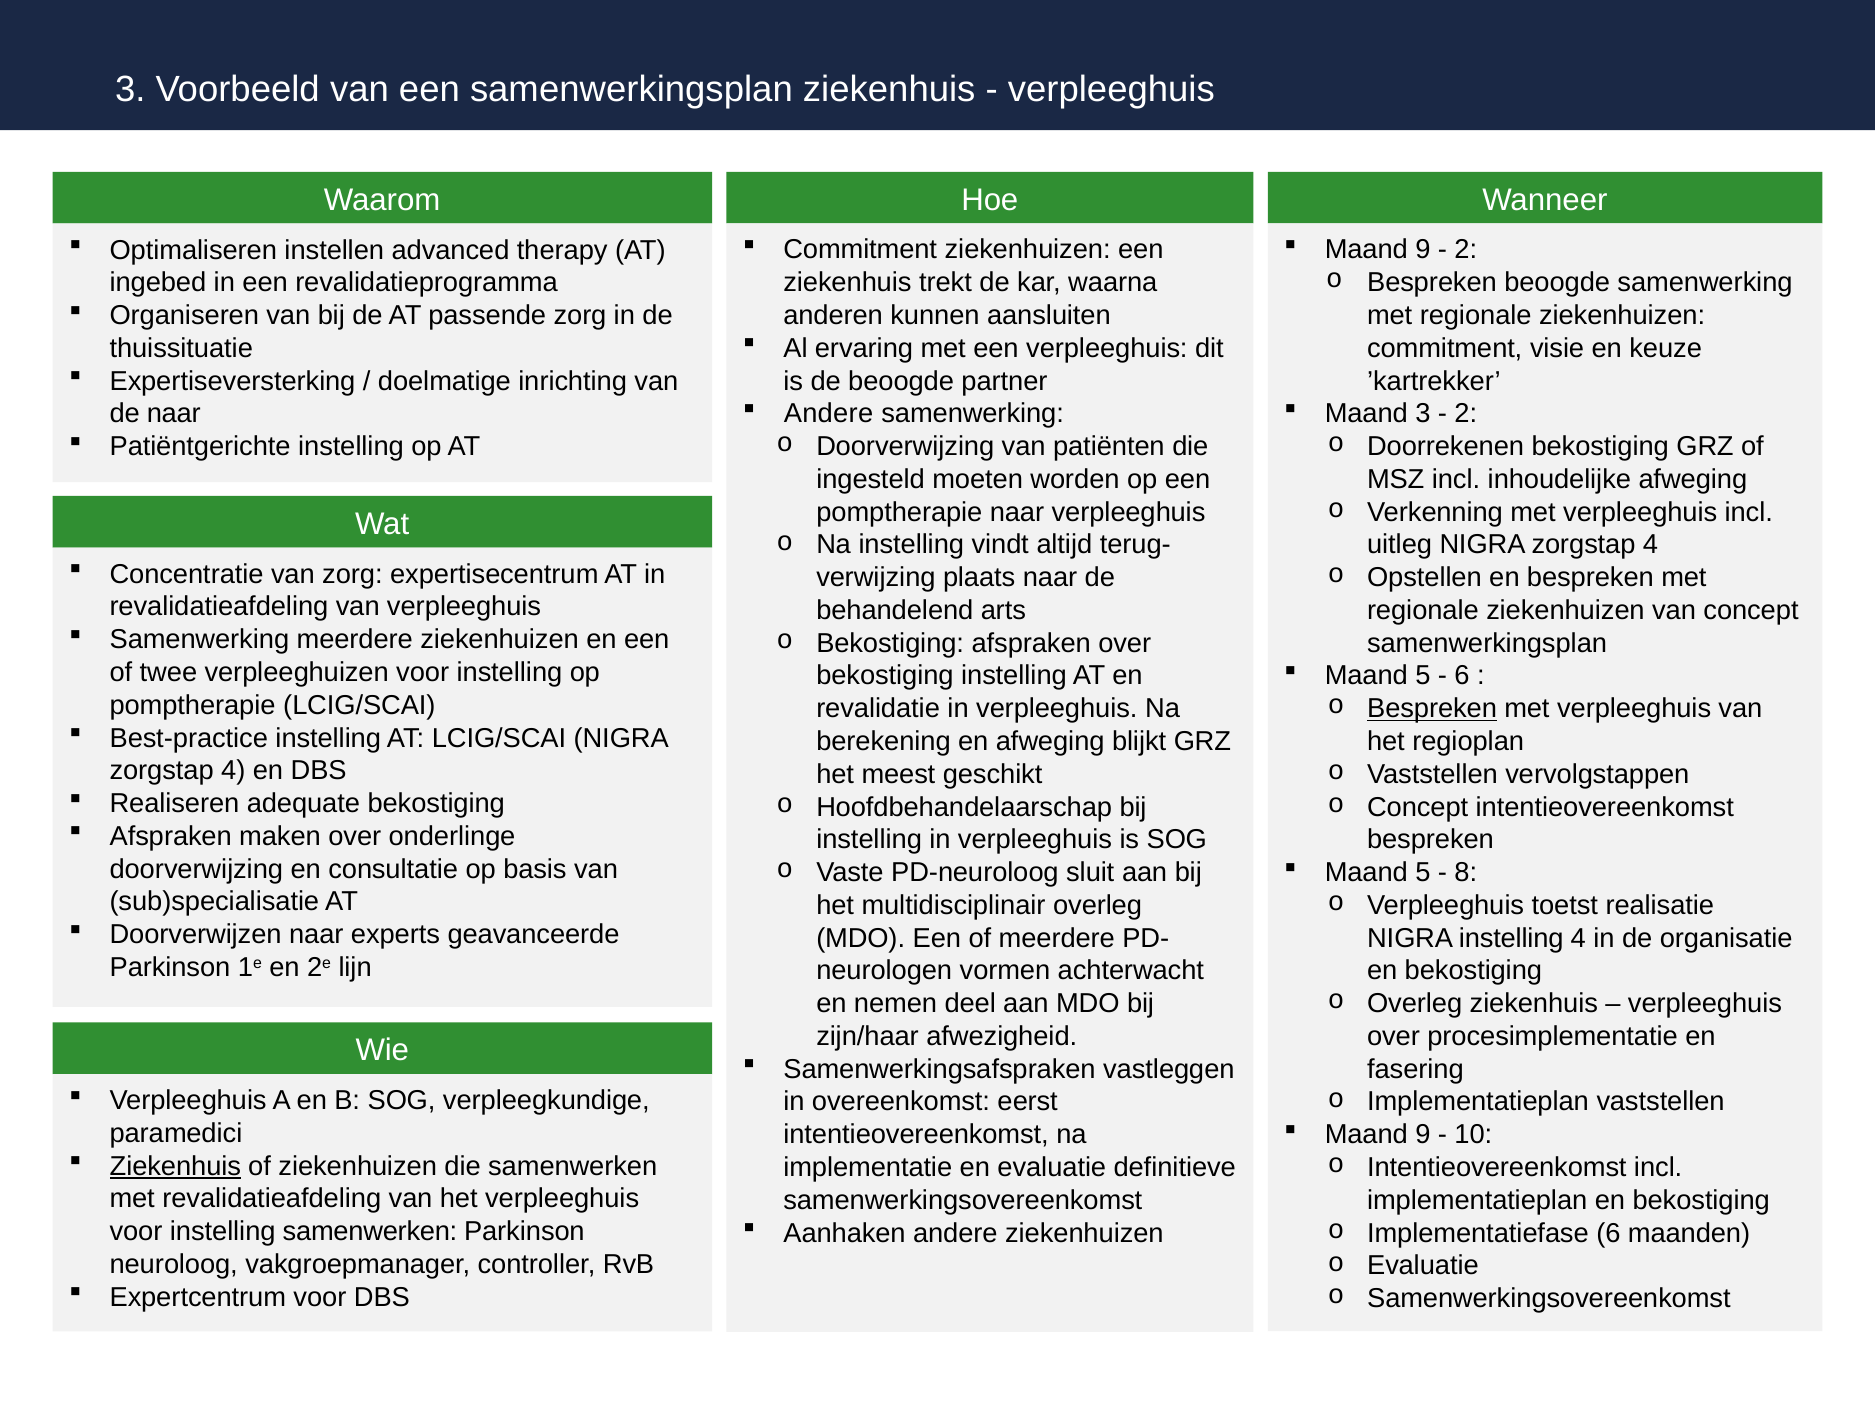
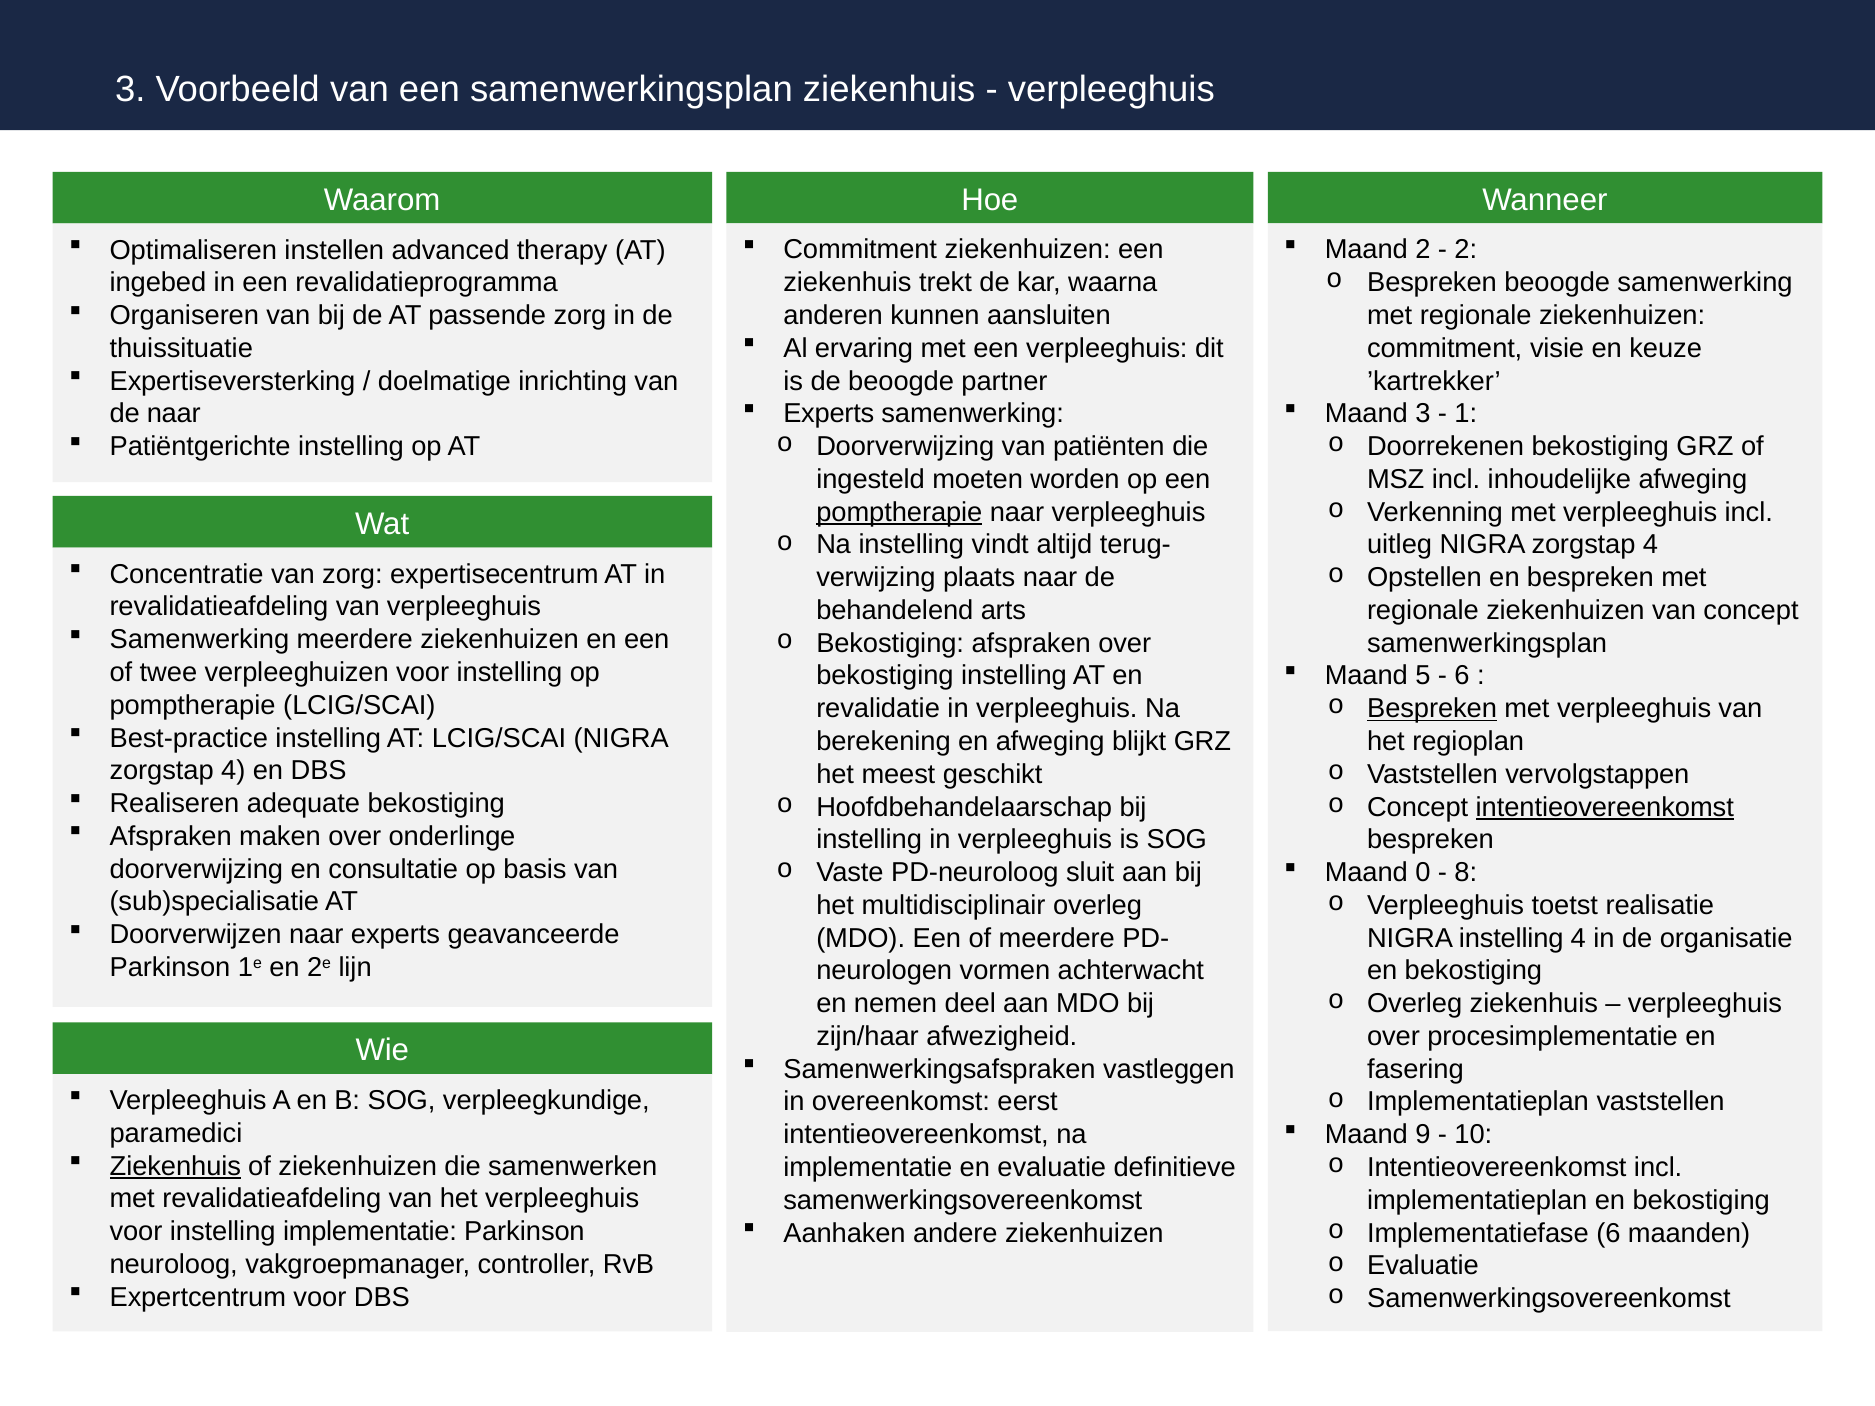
9 at (1423, 250): 9 -> 2
Andere at (828, 414): Andere -> Experts
2 at (1466, 414): 2 -> 1
pomptherapie at (899, 512) underline: none -> present
intentieovereenkomst at (1605, 807) underline: none -> present
5 at (1423, 873): 5 -> 0
instelling samenwerken: samenwerken -> implementatie
